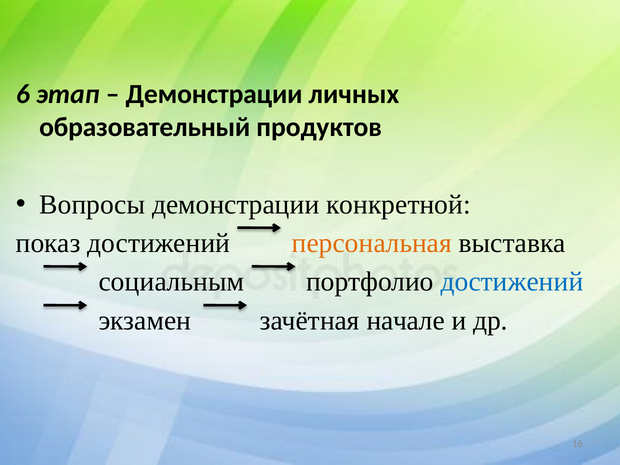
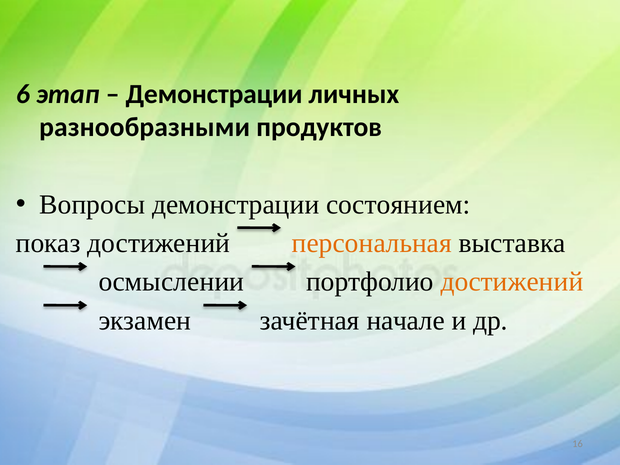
образовательный: образовательный -> разнообразными
конкретной: конкретной -> состоянием
социальным: социальным -> осмыслении
достижений at (512, 282) colour: blue -> orange
